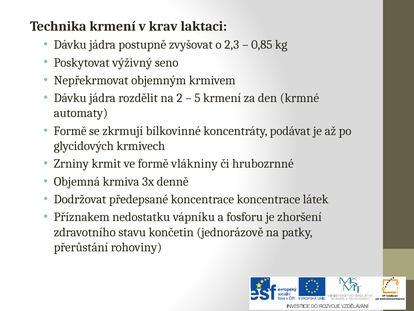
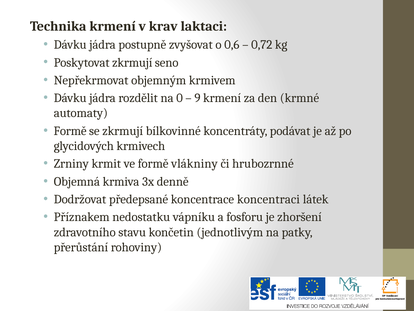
2,3: 2,3 -> 0,6
0,85: 0,85 -> 0,72
Poskytovat výživný: výživný -> zkrmují
2: 2 -> 0
5: 5 -> 9
koncentrace koncentrace: koncentrace -> koncentraci
jednorázově: jednorázově -> jednotlivým
